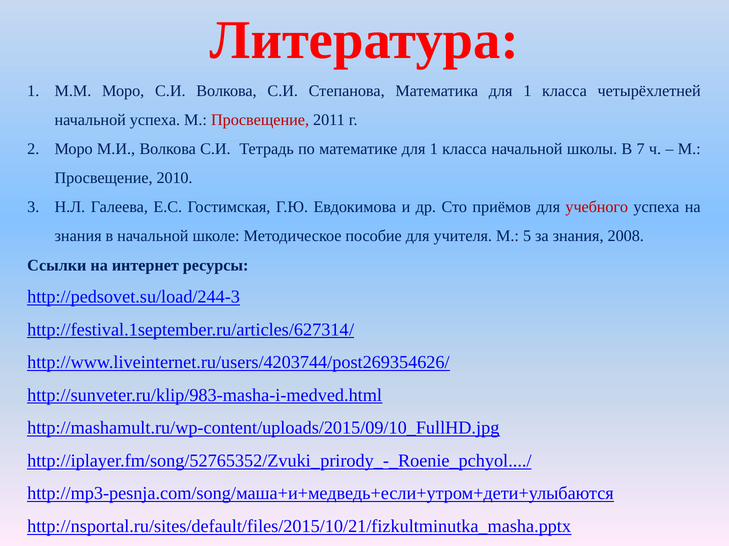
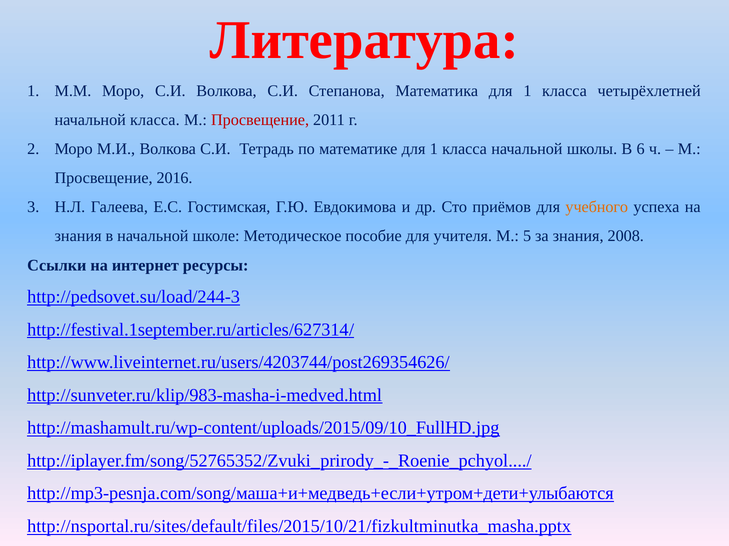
начальной успеха: успеха -> класса
7: 7 -> 6
2010: 2010 -> 2016
учебного colour: red -> orange
